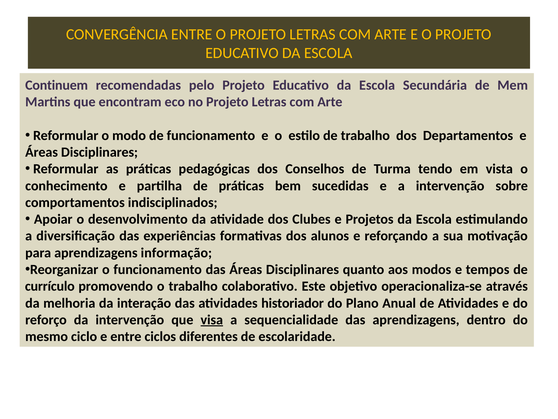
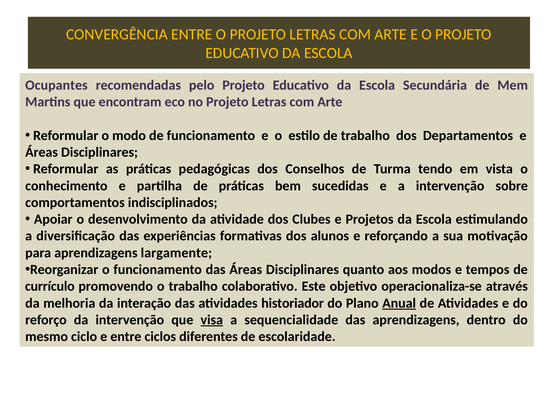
Continuem: Continuem -> Ocupantes
informação: informação -> largamente
Anual underline: none -> present
